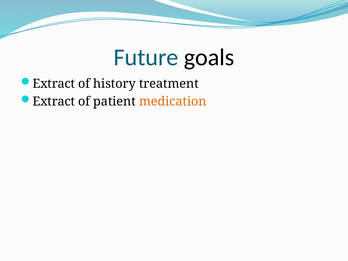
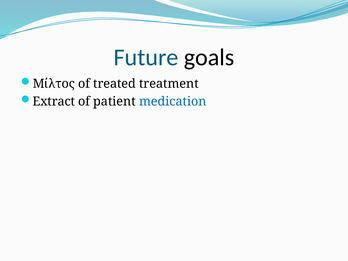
Extract at (54, 84): Extract -> Μίλτος
history: history -> treated
medication colour: orange -> blue
